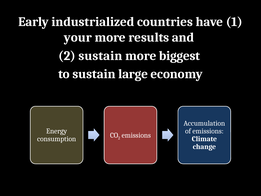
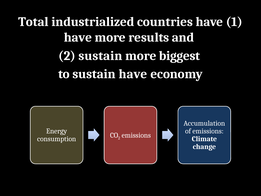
Early: Early -> Total
your at (78, 37): your -> have
sustain large: large -> have
